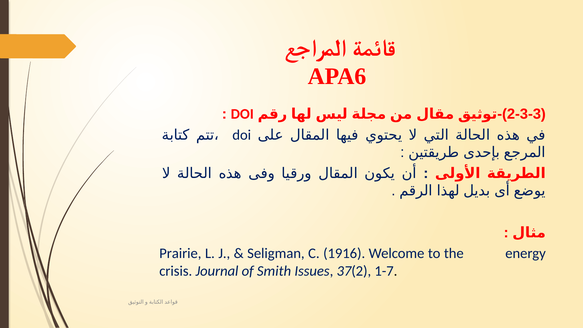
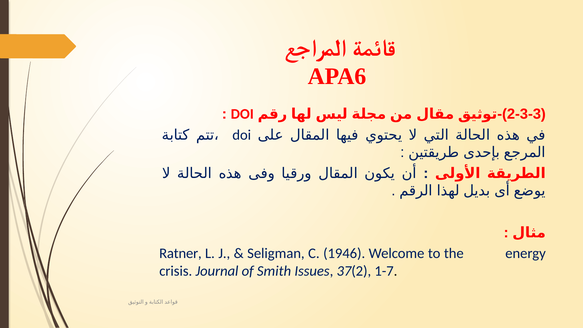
Prairie: Prairie -> Ratner
1916: 1916 -> 1946
